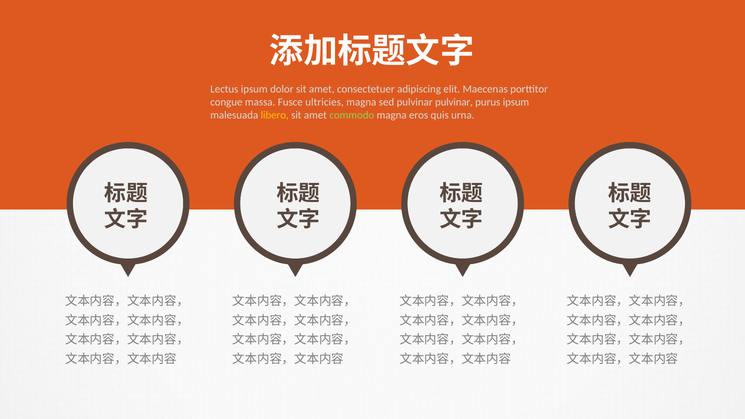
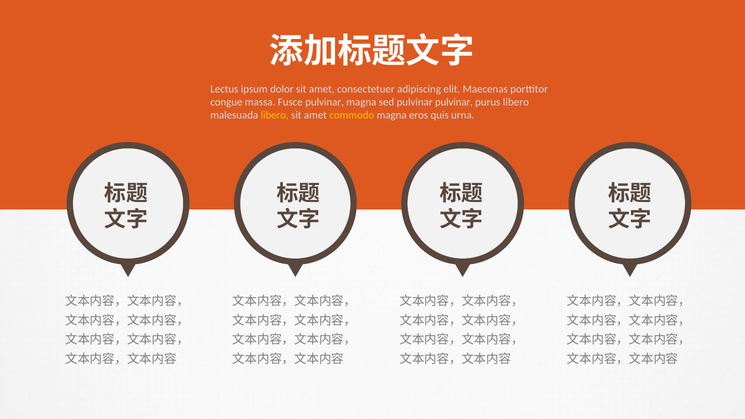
Fusce ultricies: ultricies -> pulvinar
purus ipsum: ipsum -> libero
commodo colour: light green -> yellow
